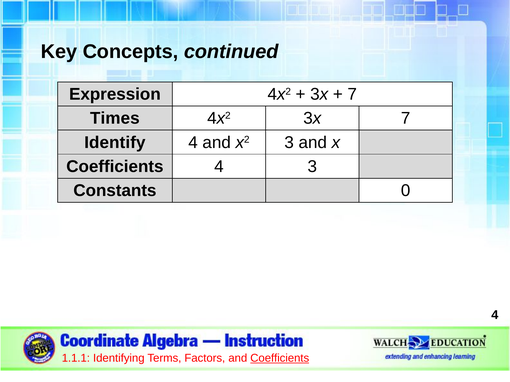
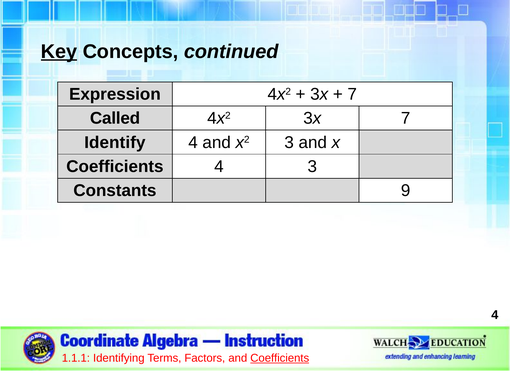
Key underline: none -> present
Times: Times -> Called
0: 0 -> 9
